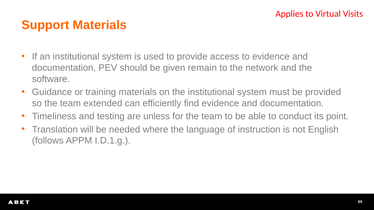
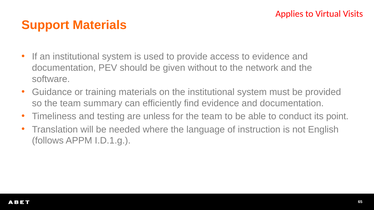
remain: remain -> without
extended: extended -> summary
